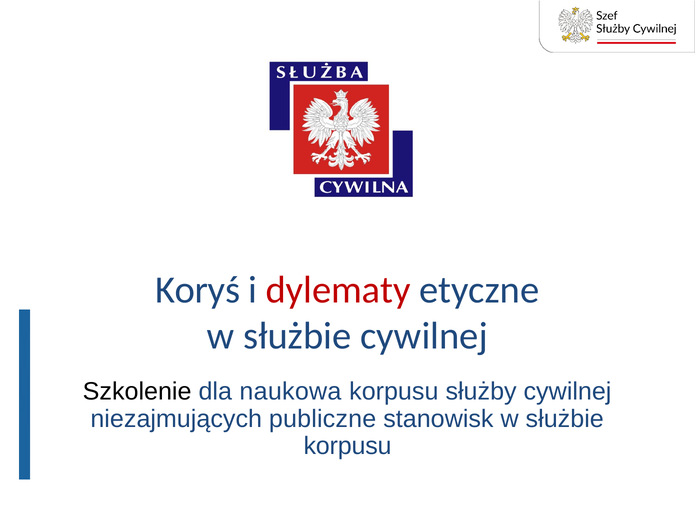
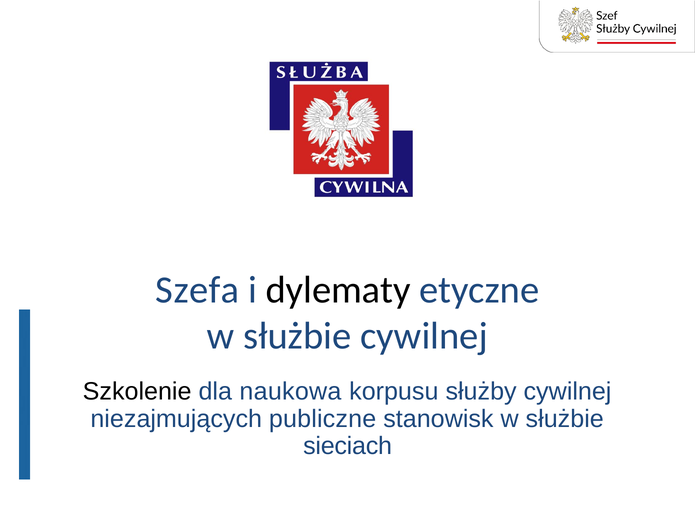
Koryś: Koryś -> Szefa
dylematy colour: red -> black
korpusu at (348, 446): korpusu -> sieciach
